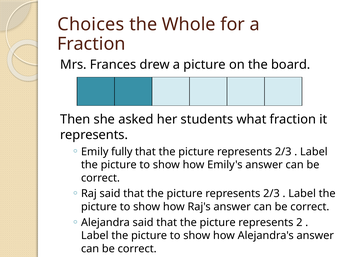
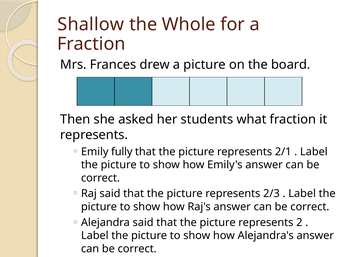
Choices: Choices -> Shallow
2/3 at (283, 151): 2/3 -> 2/1
